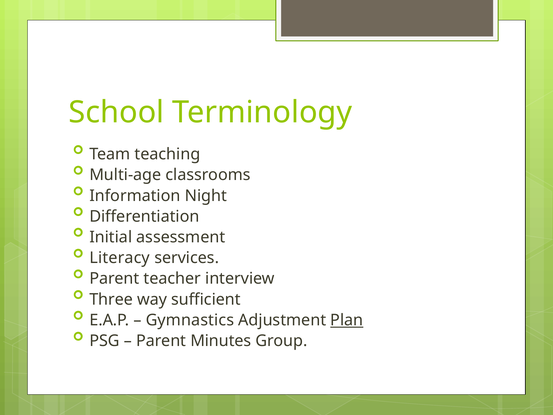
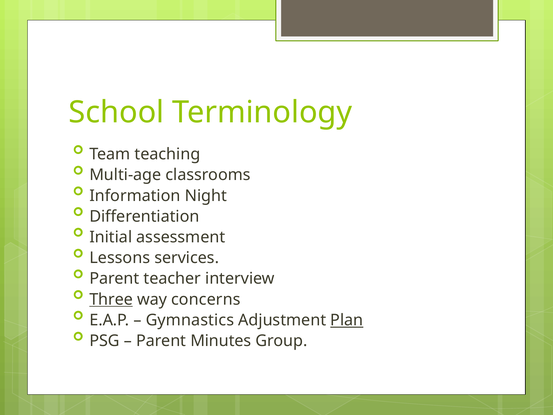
Literacy: Literacy -> Lessons
Three underline: none -> present
sufficient: sufficient -> concerns
